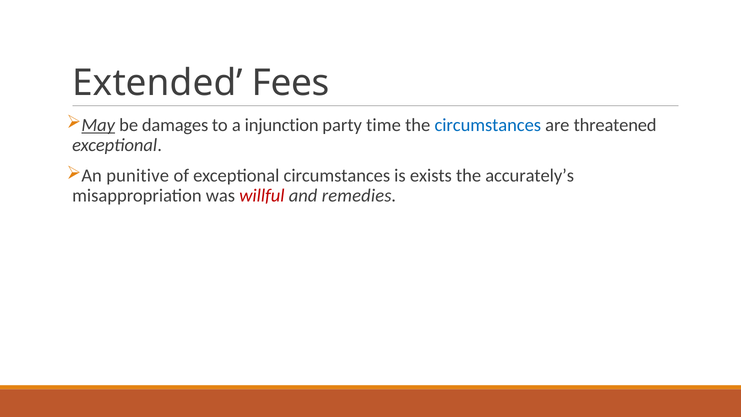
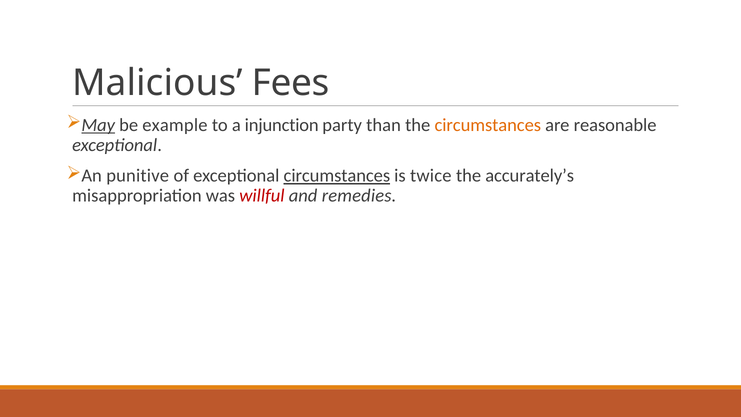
Extended: Extended -> Malicious
damages: damages -> example
time: time -> than
circumstances at (488, 125) colour: blue -> orange
threatened: threatened -> reasonable
circumstances at (337, 176) underline: none -> present
exists: exists -> twice
